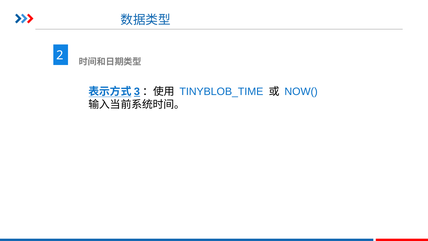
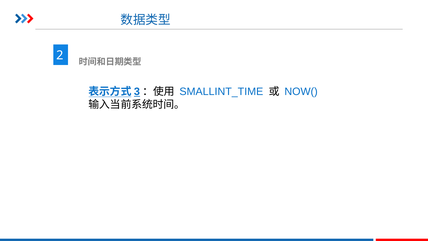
TINYBLOB_TIME: TINYBLOB_TIME -> SMALLINT_TIME
